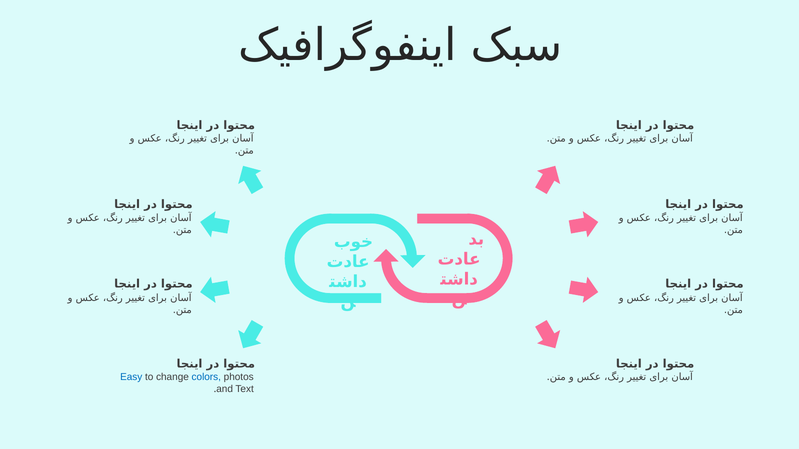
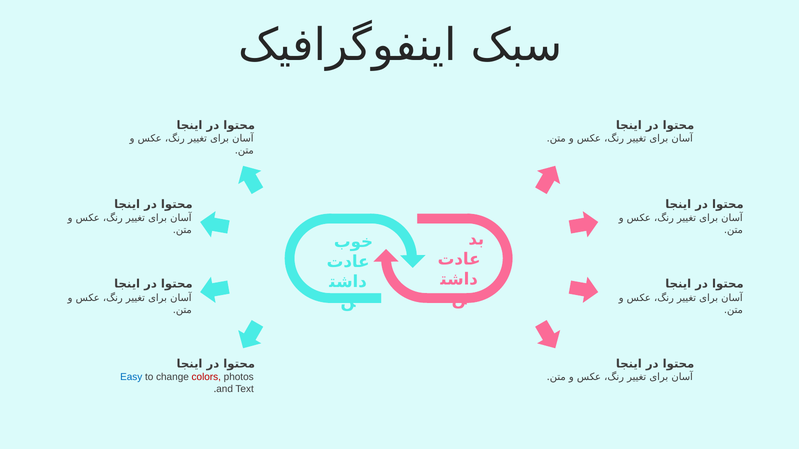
colors colour: blue -> red
